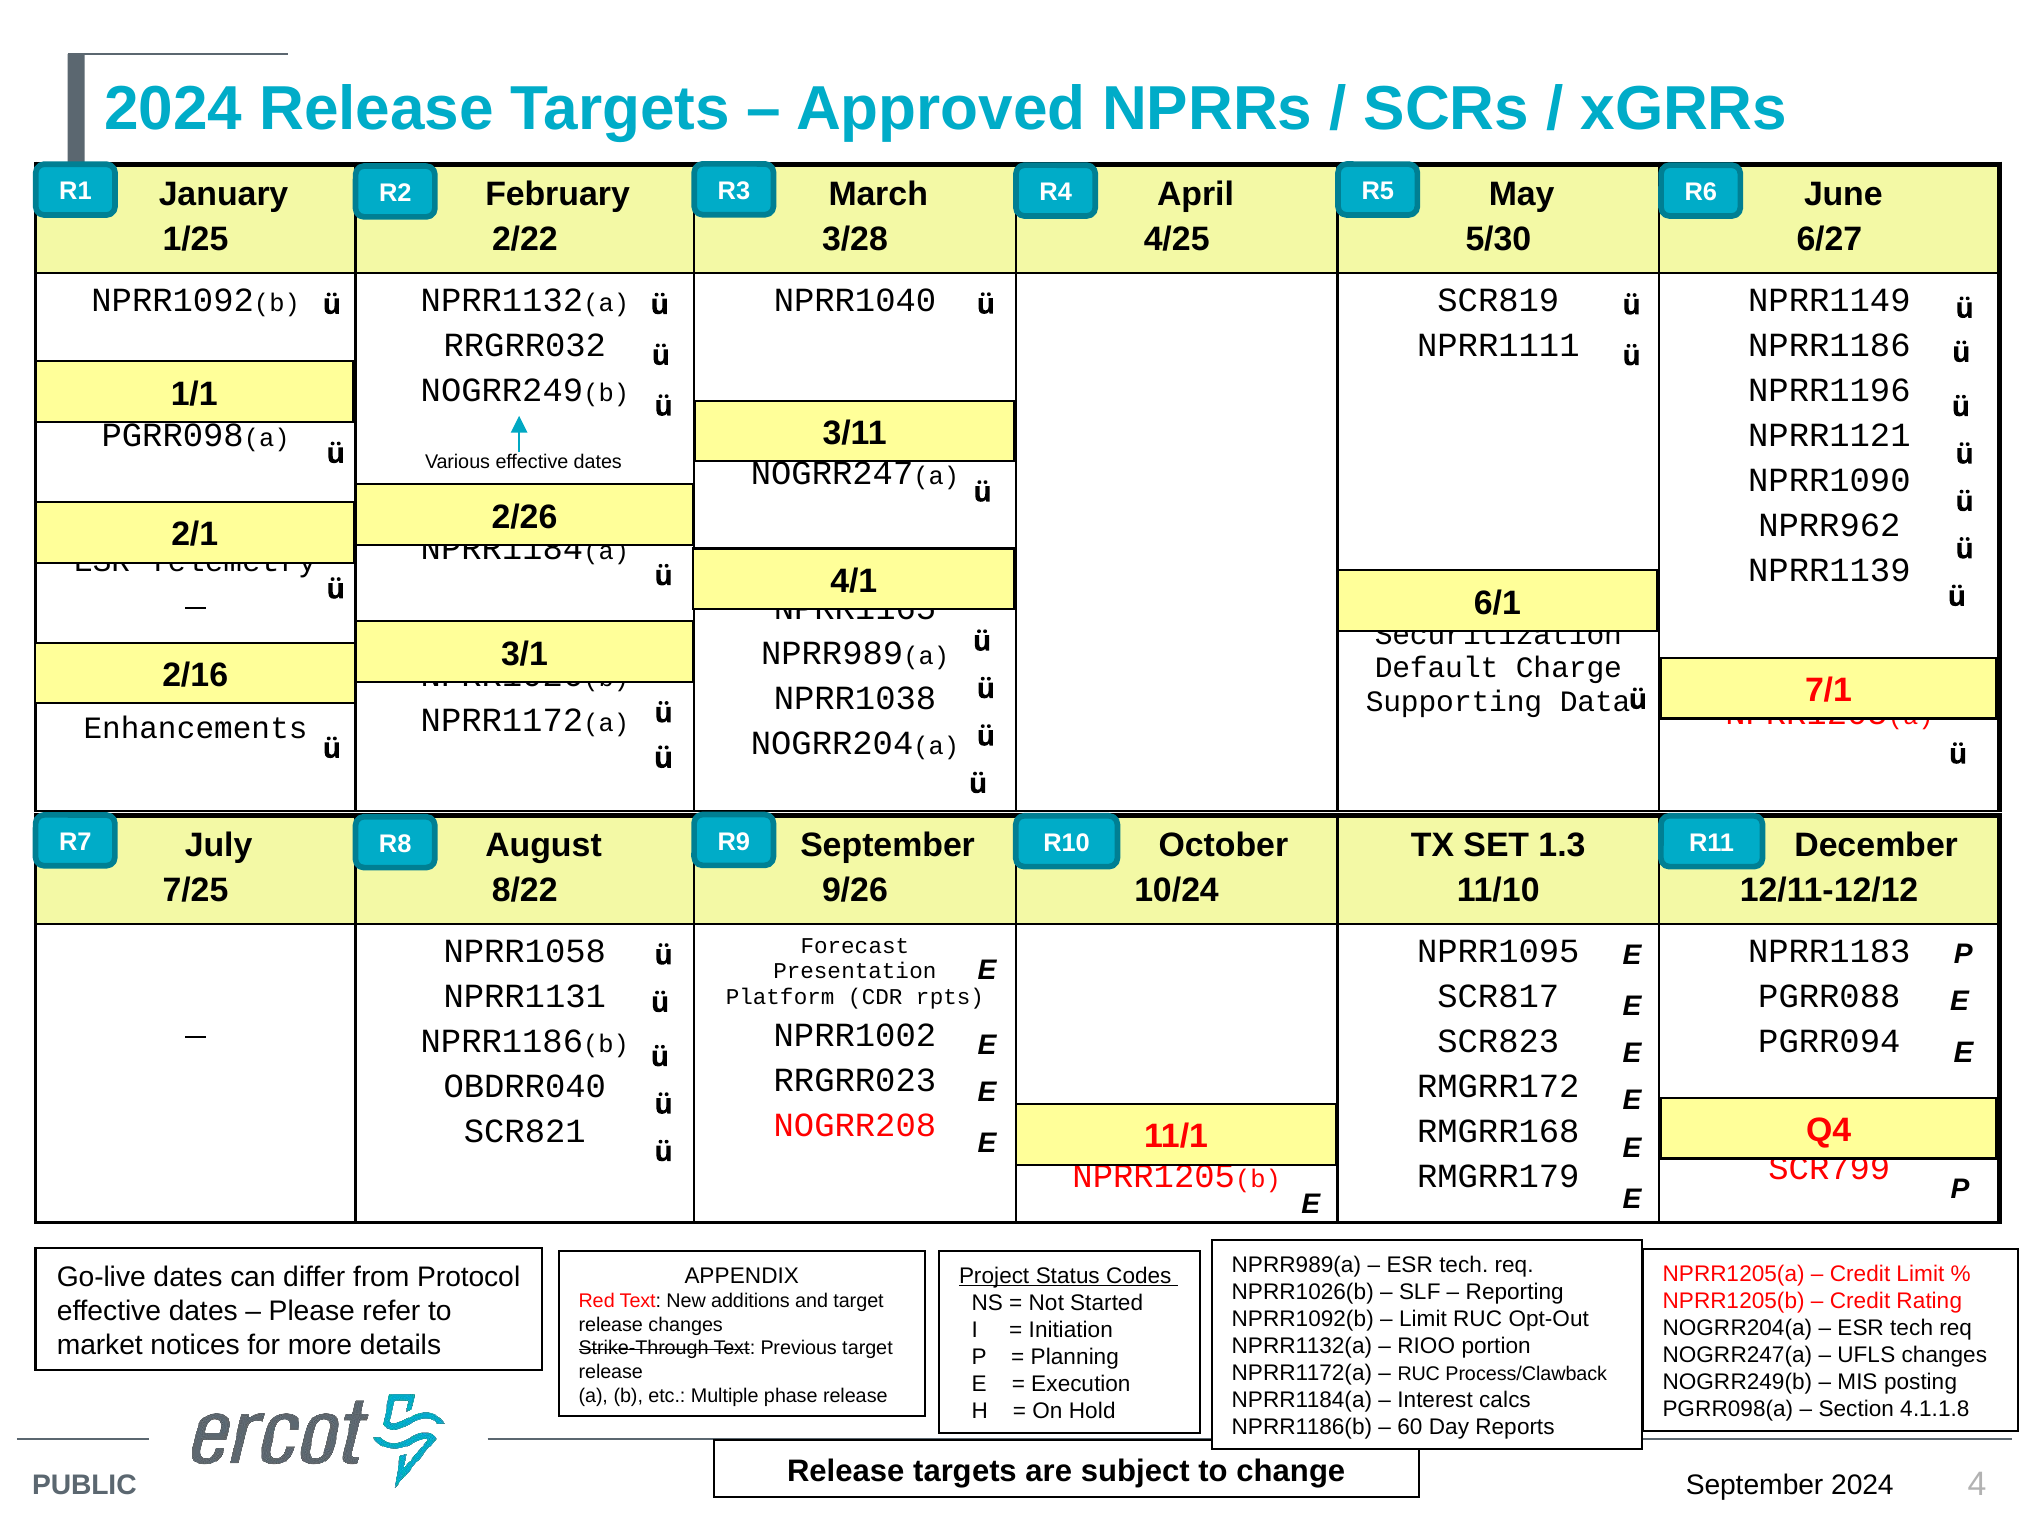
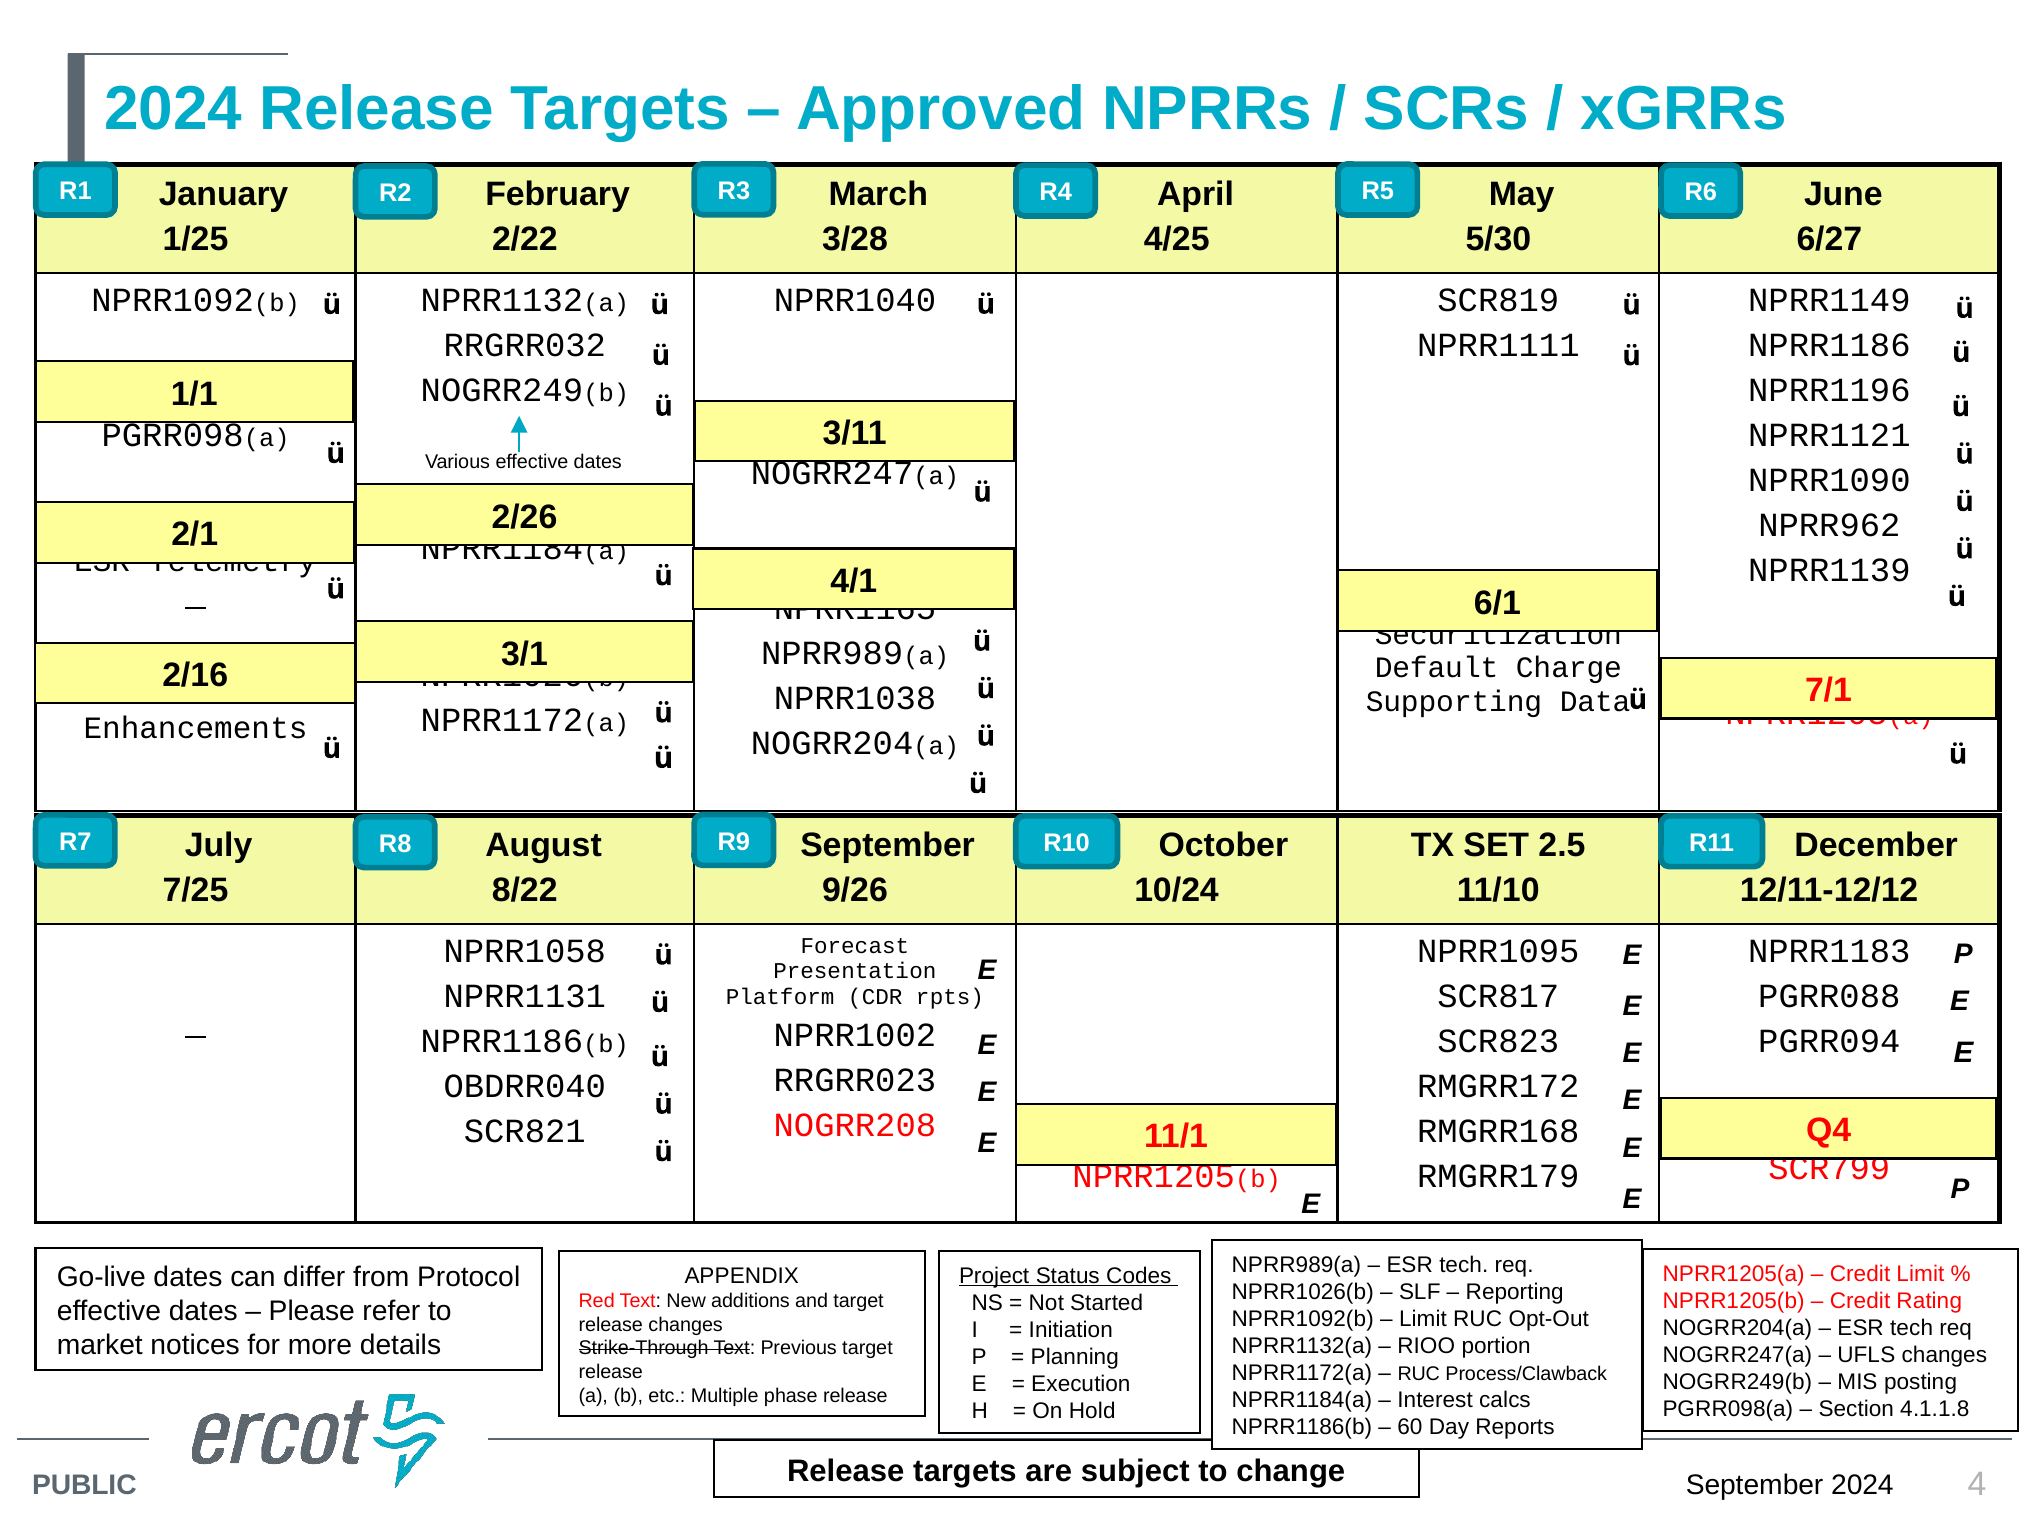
1.3: 1.3 -> 2.5
